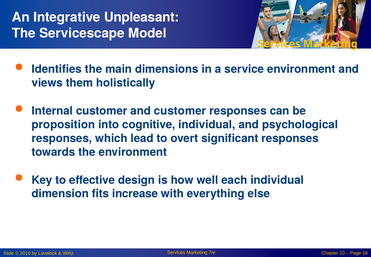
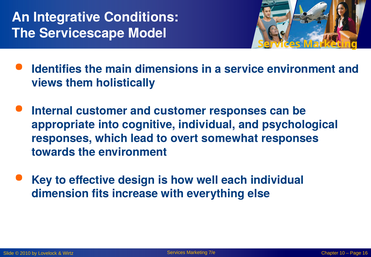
Unpleasant: Unpleasant -> Conditions
proposition: proposition -> appropriate
significant: significant -> somewhat
